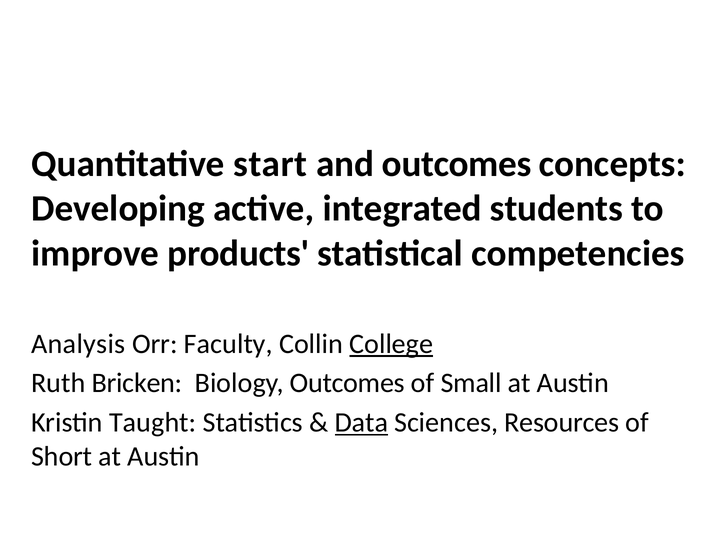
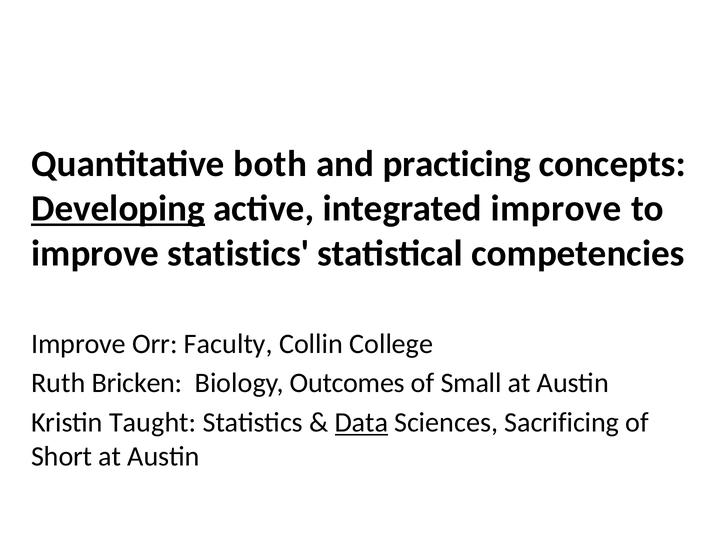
start: start -> both
and outcomes: outcomes -> practicing
Developing underline: none -> present
integrated students: students -> improve
improve products: products -> statistics
Analysis at (78, 344): Analysis -> Improve
College underline: present -> none
Resources: Resources -> Sacrificing
